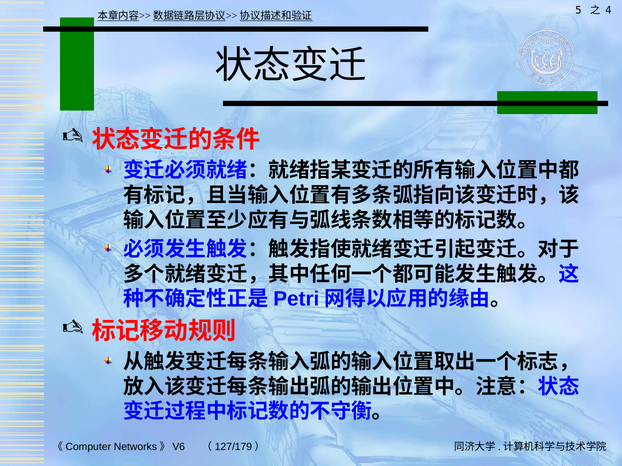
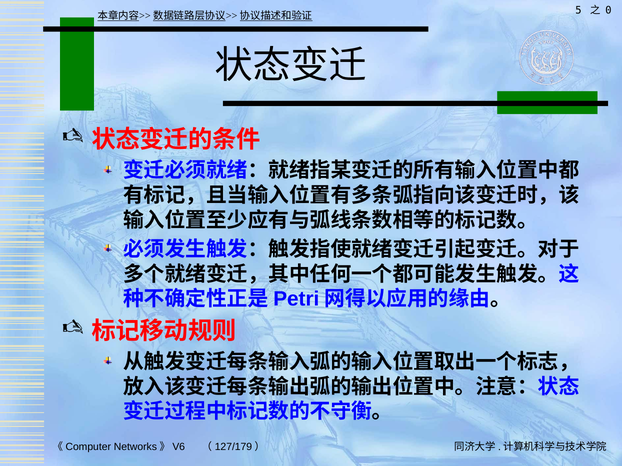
4: 4 -> 0
